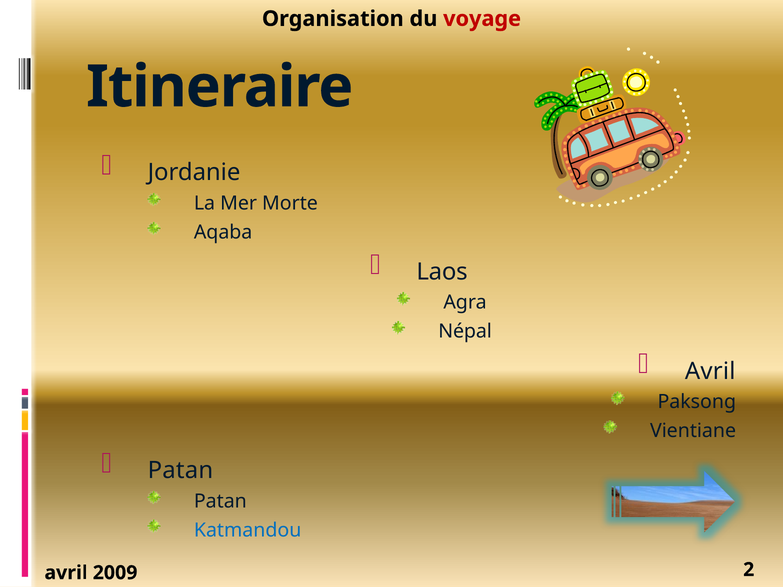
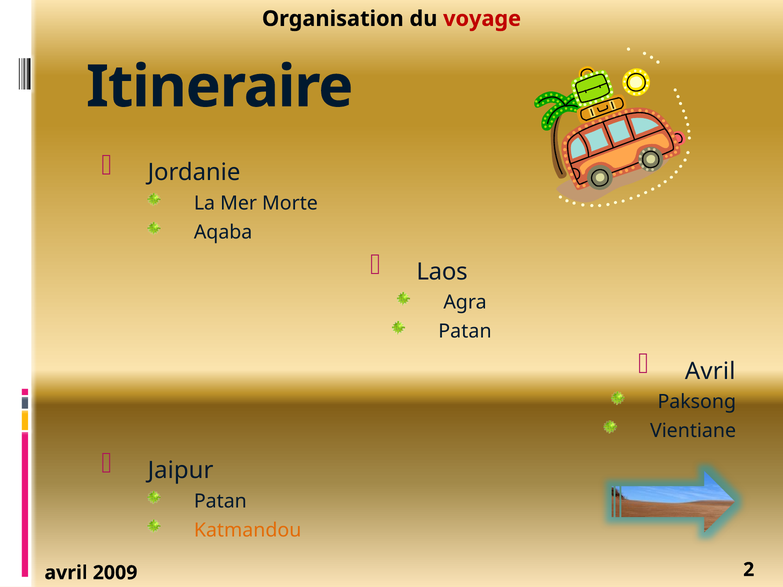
Népal at (465, 332): Népal -> Patan
Patan at (180, 471): Patan -> Jaipur
Katmandou colour: blue -> orange
